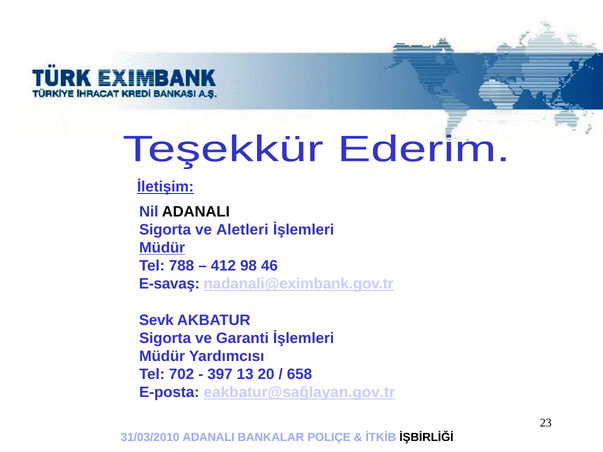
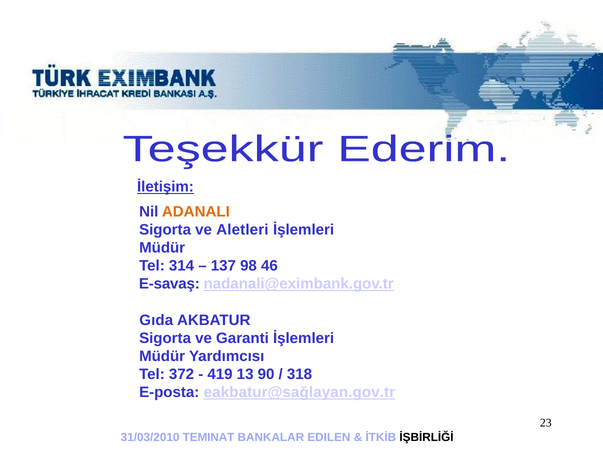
ADANALI at (196, 212) colour: black -> orange
Müdür at (162, 248) underline: present -> none
788: 788 -> 314
412: 412 -> 137
Sevk: Sevk -> Gıda
702: 702 -> 372
397: 397 -> 419
20: 20 -> 90
658: 658 -> 318
31/03/2010 ADANALI: ADANALI -> TEMINAT
POLIÇE: POLIÇE -> EDILEN
